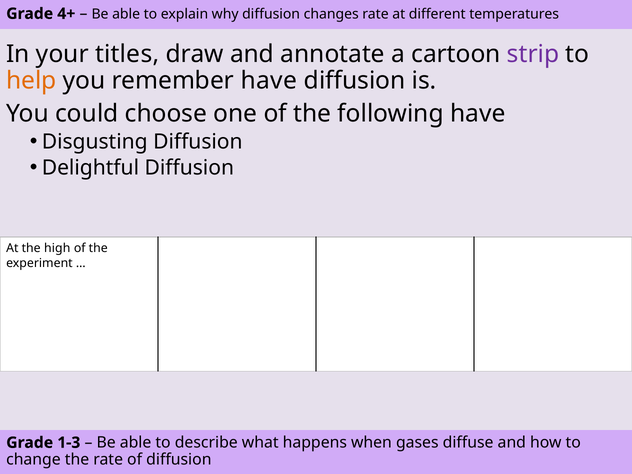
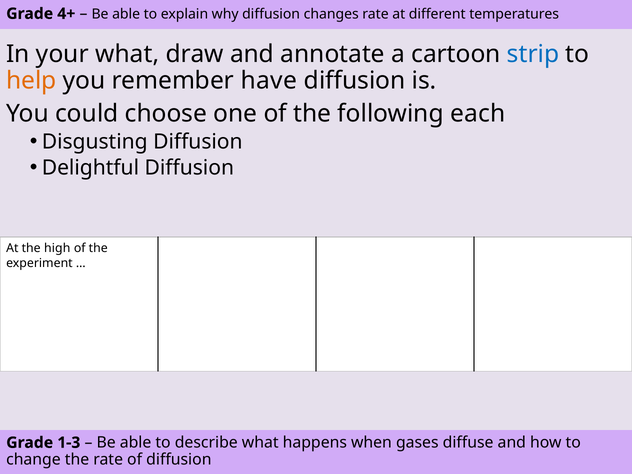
your titles: titles -> what
strip colour: purple -> blue
following have: have -> each
